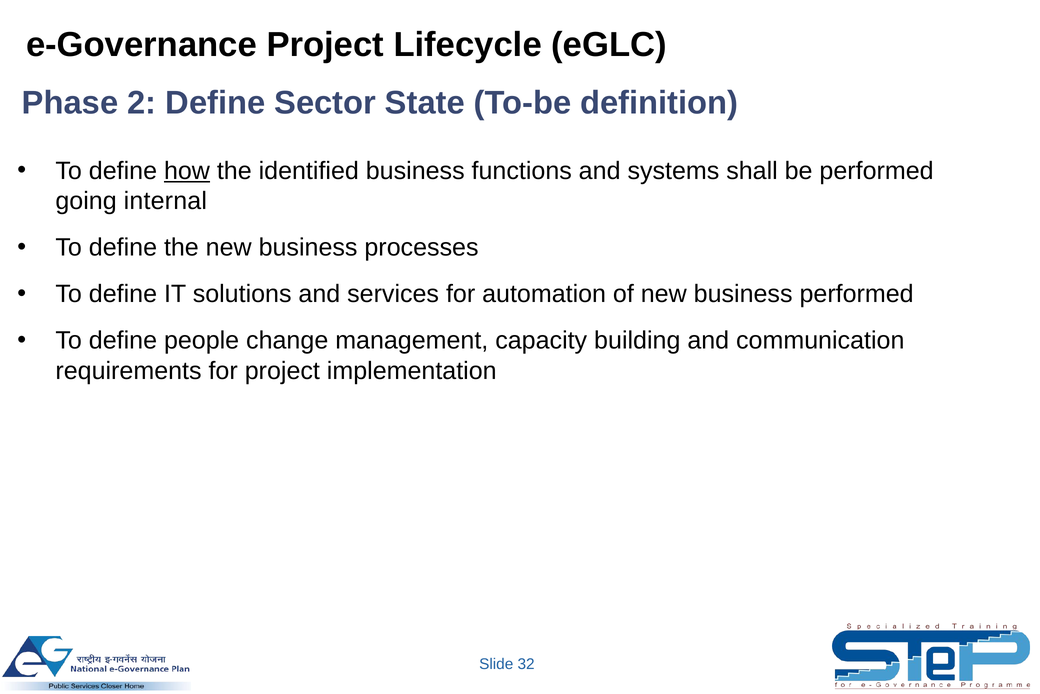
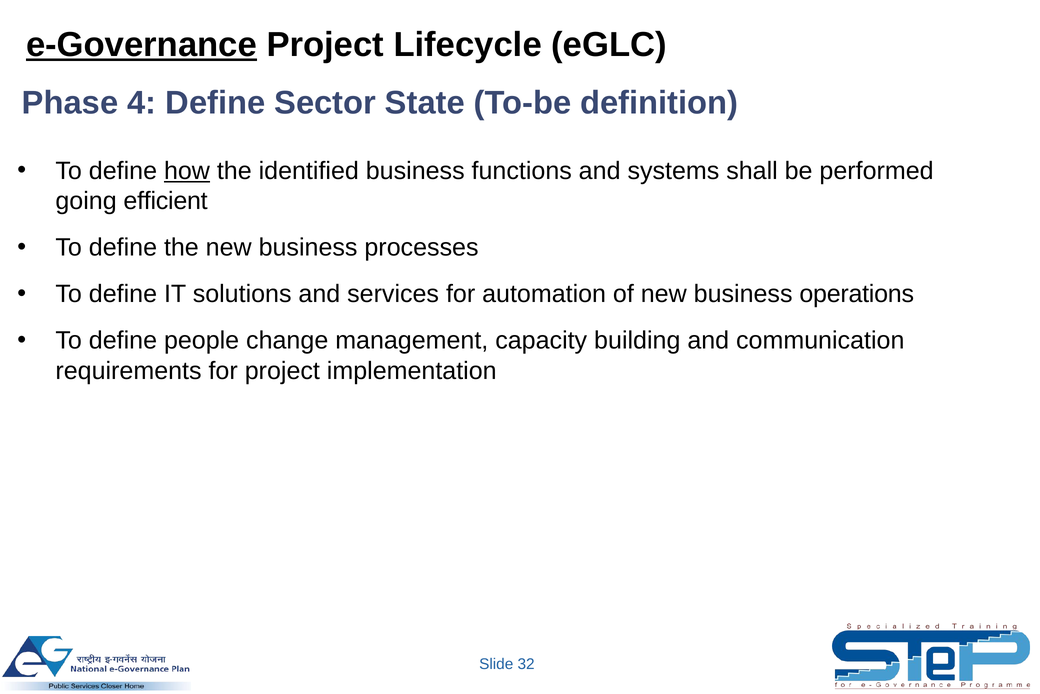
e-Governance underline: none -> present
2: 2 -> 4
internal: internal -> efficient
business performed: performed -> operations
